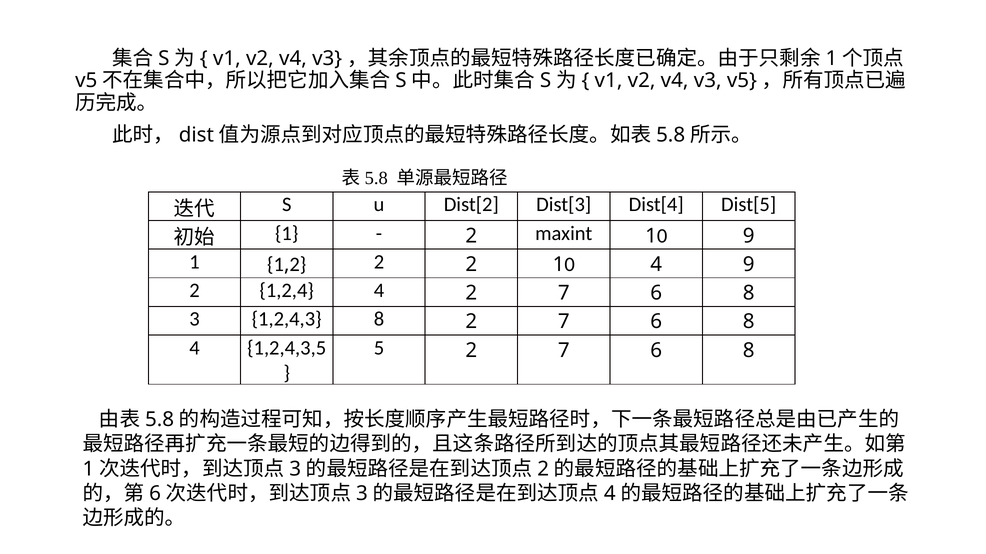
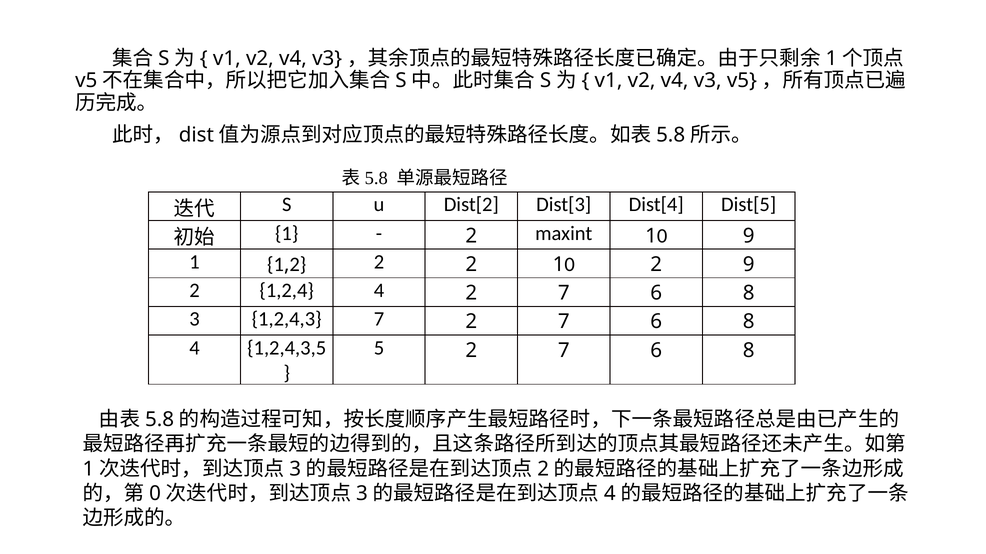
4 at (656, 265): 4 -> 2
1,2,4,3 8: 8 -> 7
6 at (155, 494): 6 -> 0
